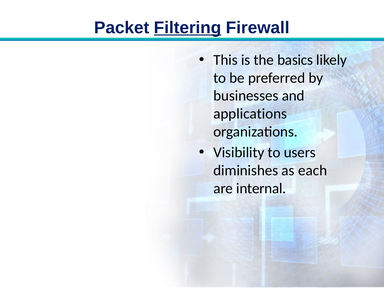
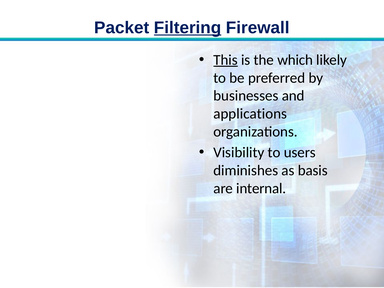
This underline: none -> present
basics: basics -> which
each: each -> basis
